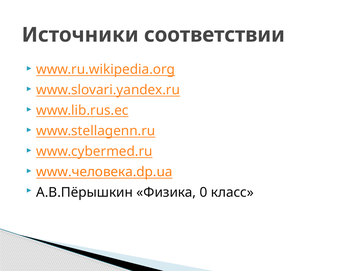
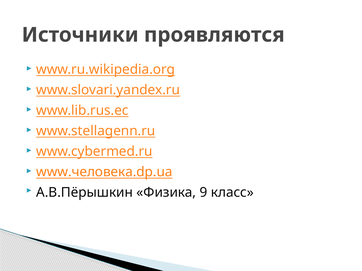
соответствии: соответствии -> проявляются
0: 0 -> 9
